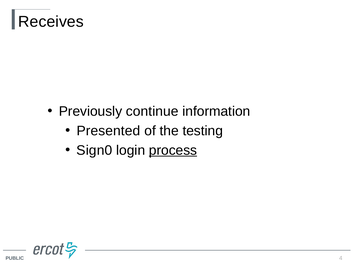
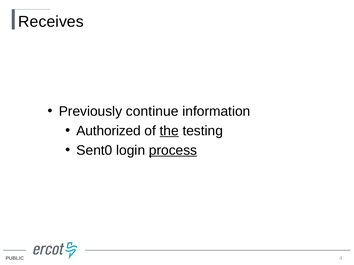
Presented: Presented -> Authorized
the underline: none -> present
Sign0: Sign0 -> Sent0
